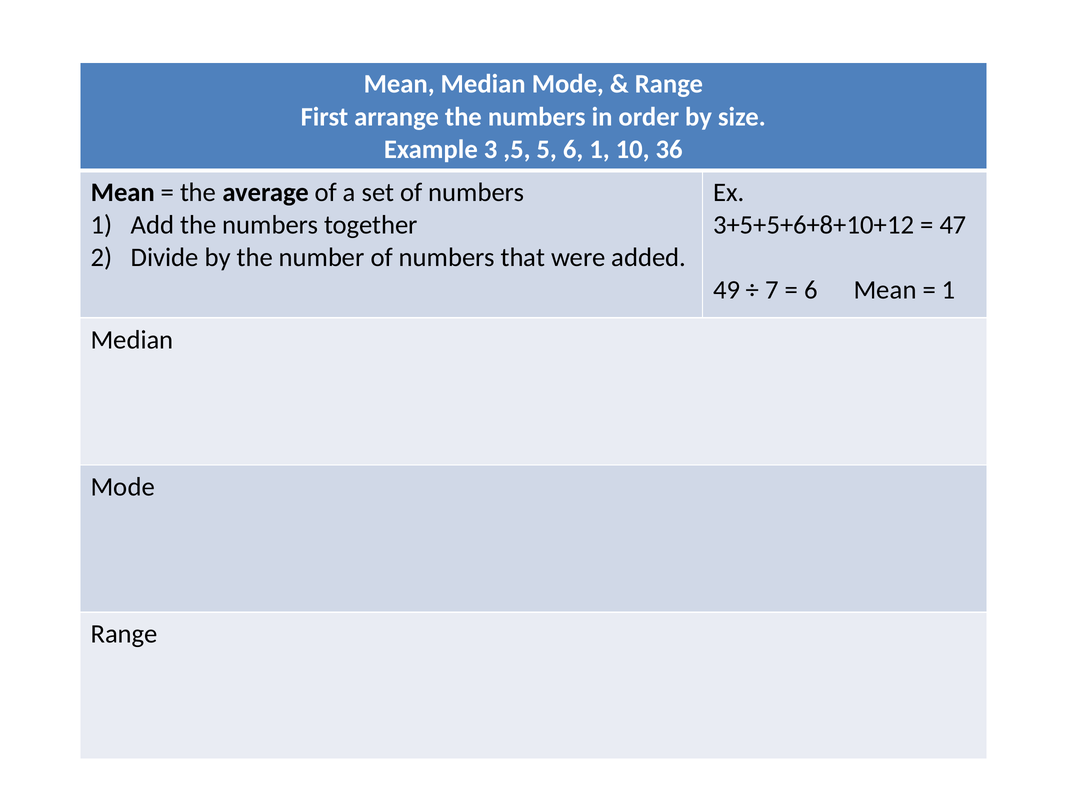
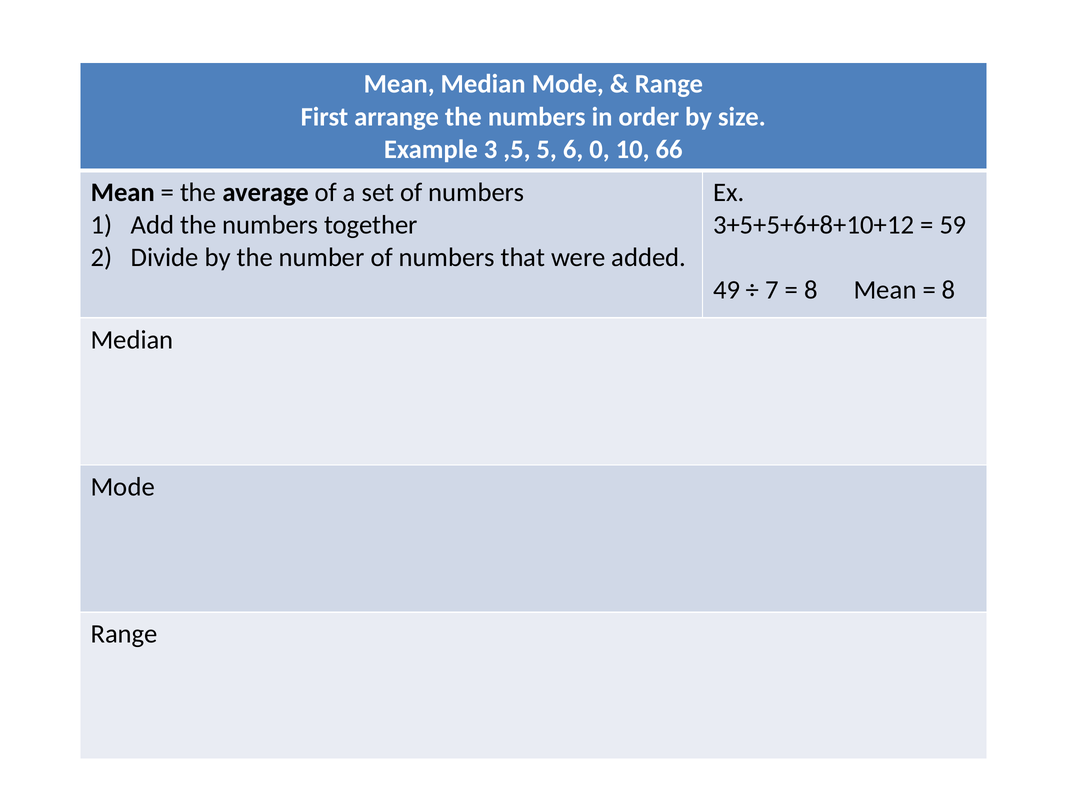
6 1: 1 -> 0
36: 36 -> 66
47: 47 -> 59
6 at (811, 290): 6 -> 8
1 at (949, 290): 1 -> 8
